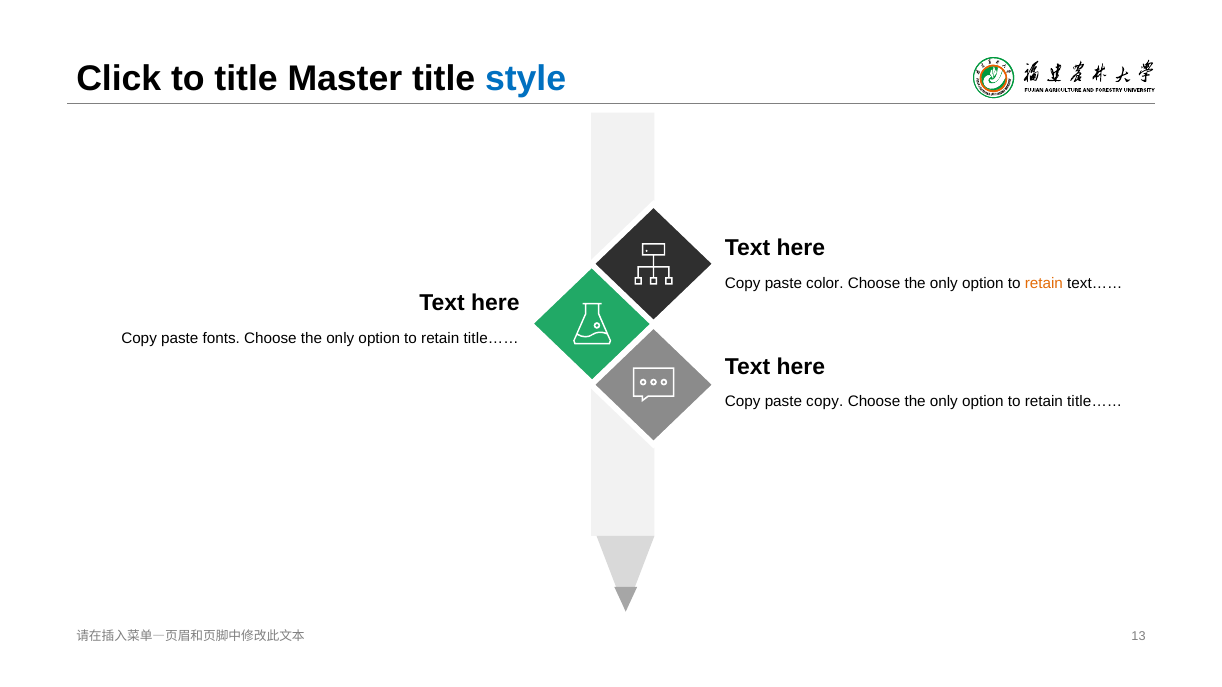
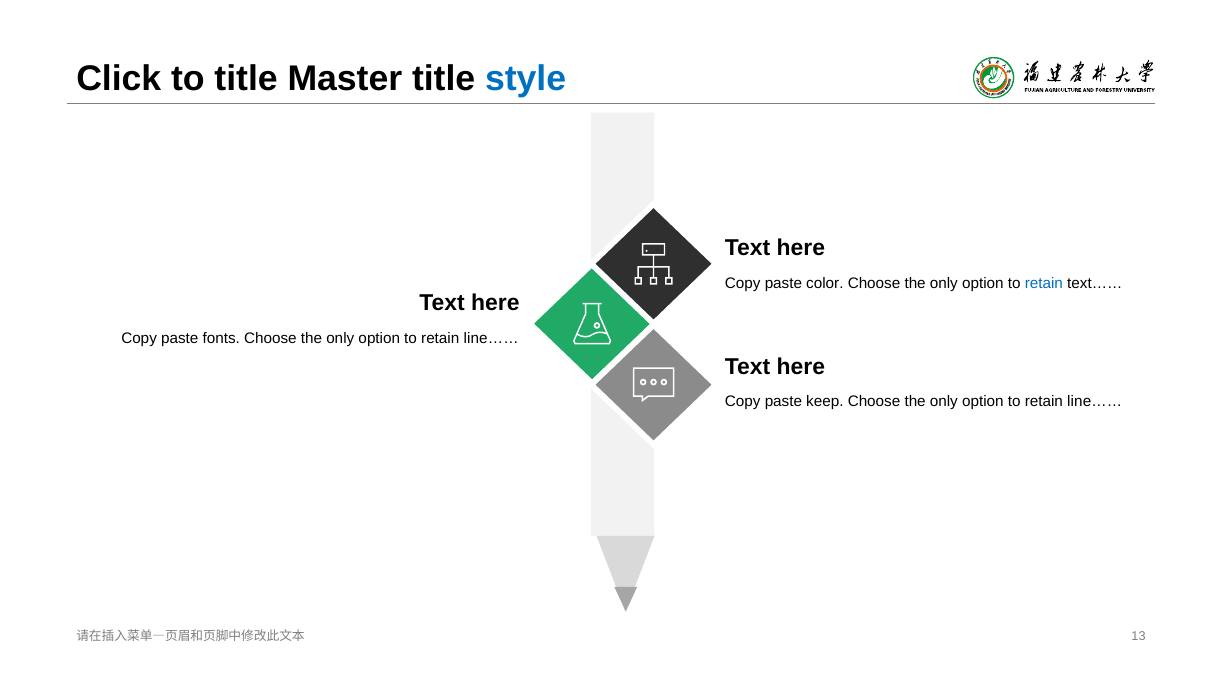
retain at (1044, 283) colour: orange -> blue
title…… at (491, 339): title…… -> line……
paste copy: copy -> keep
title…… at (1095, 402): title…… -> line……
